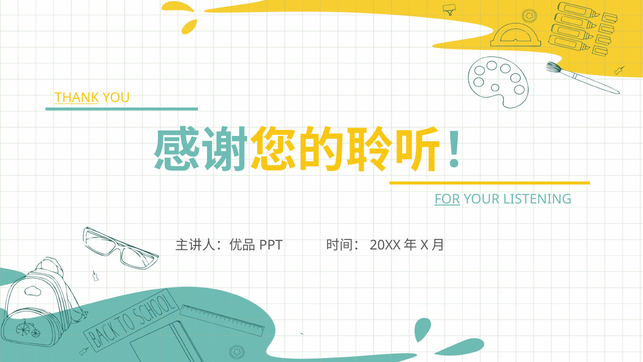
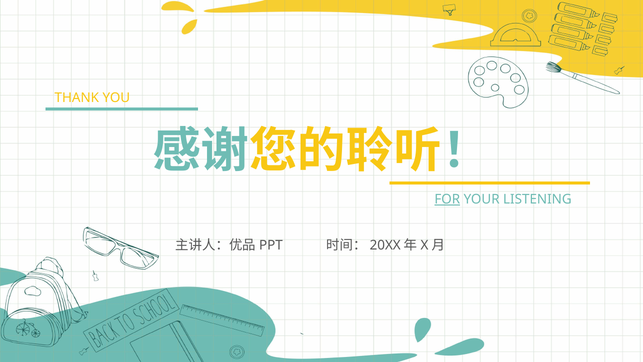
THANK underline: present -> none
